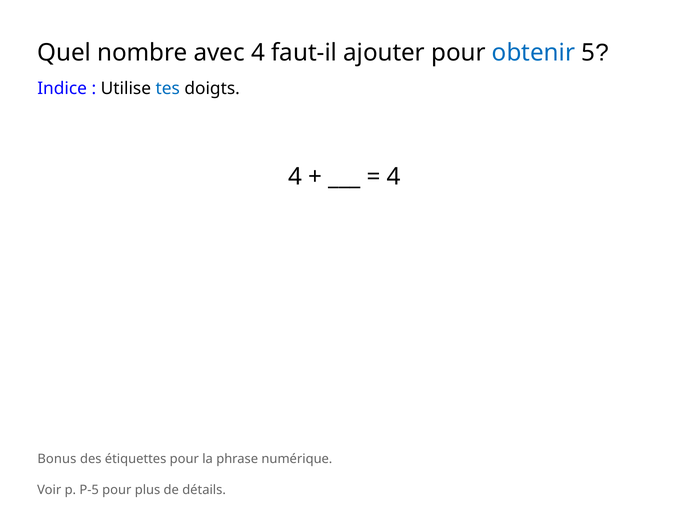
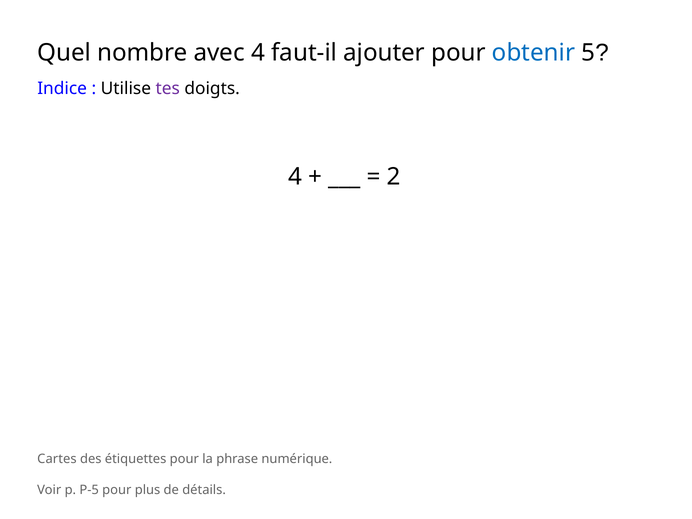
tes colour: blue -> purple
4 at (394, 177): 4 -> 2
Bonus: Bonus -> Cartes
